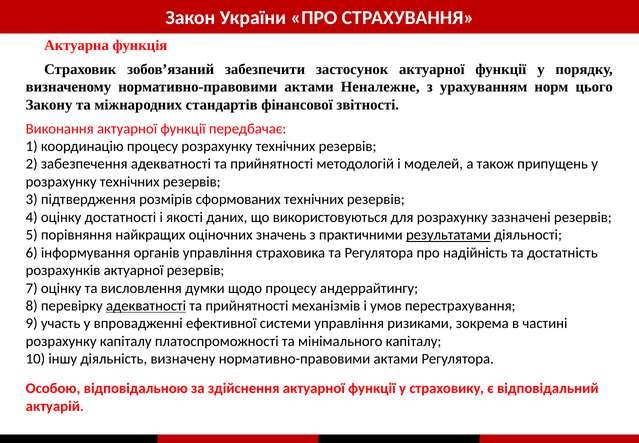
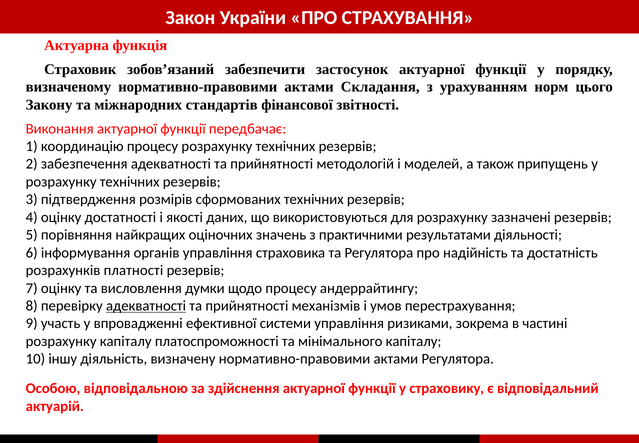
Неналежне: Неналежне -> Складання
результатами underline: present -> none
розрахунків актуарної: актуарної -> платності
